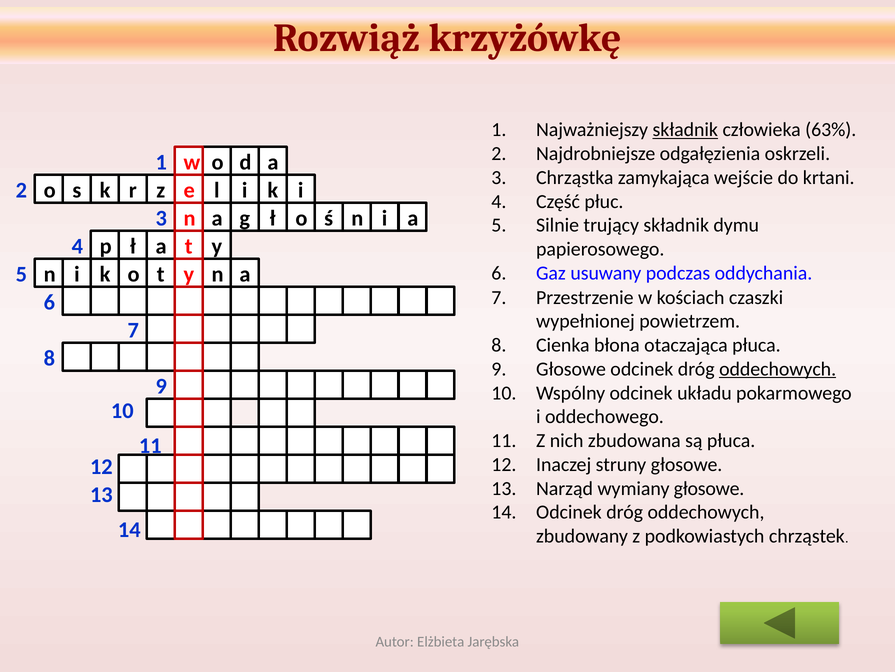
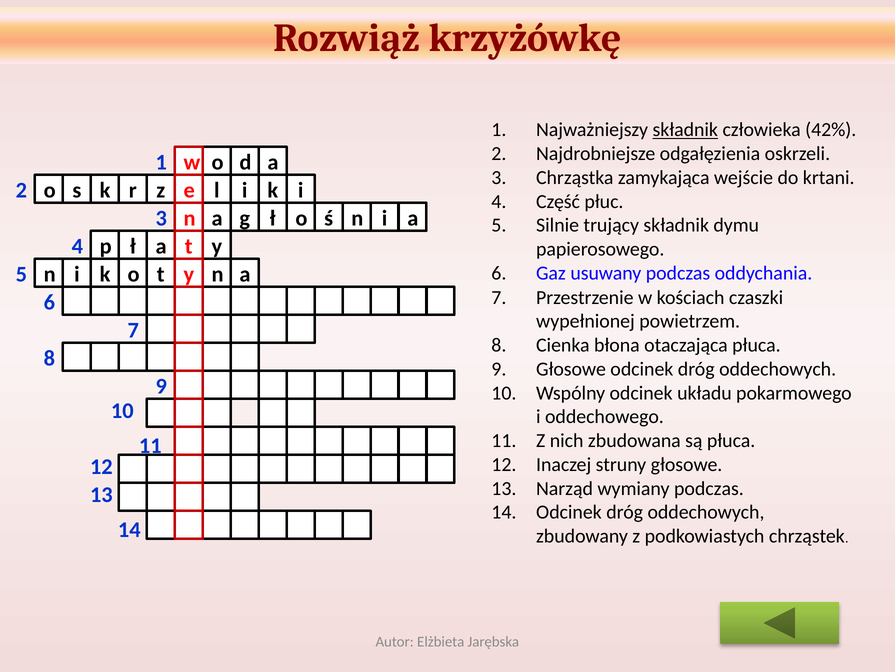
63%: 63% -> 42%
oddechowych at (778, 369) underline: present -> none
wymiany głosowe: głosowe -> podczas
